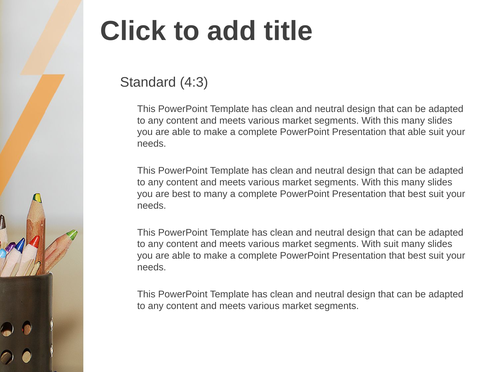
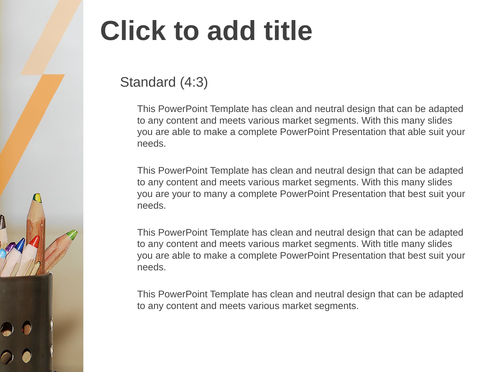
are best: best -> your
With suit: suit -> title
